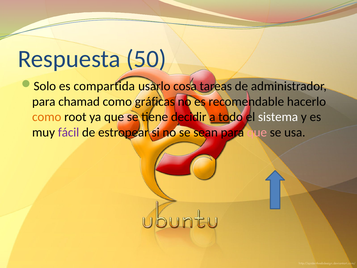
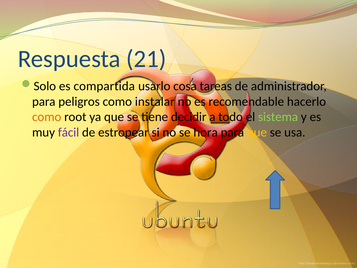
50: 50 -> 21
chamad: chamad -> peligros
gráficas: gráficas -> instalar
sistema colour: white -> light green
sean: sean -> hora
que at (257, 132) colour: pink -> yellow
